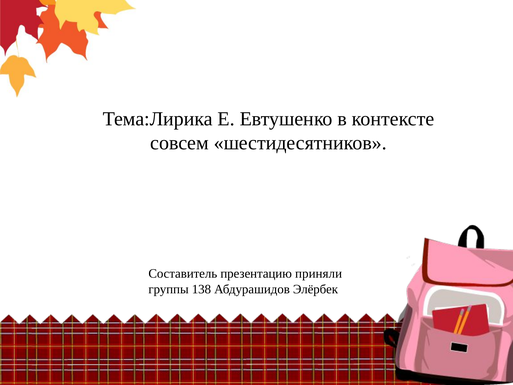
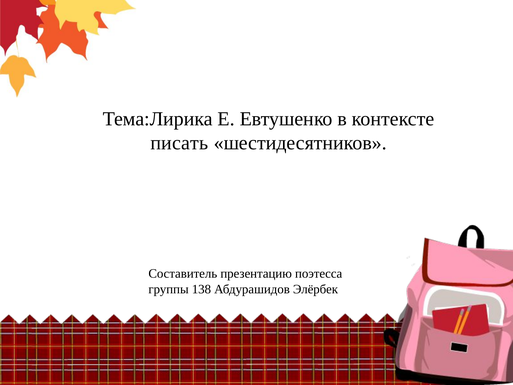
совсем: совсем -> писать
приняли: приняли -> поэтесса
